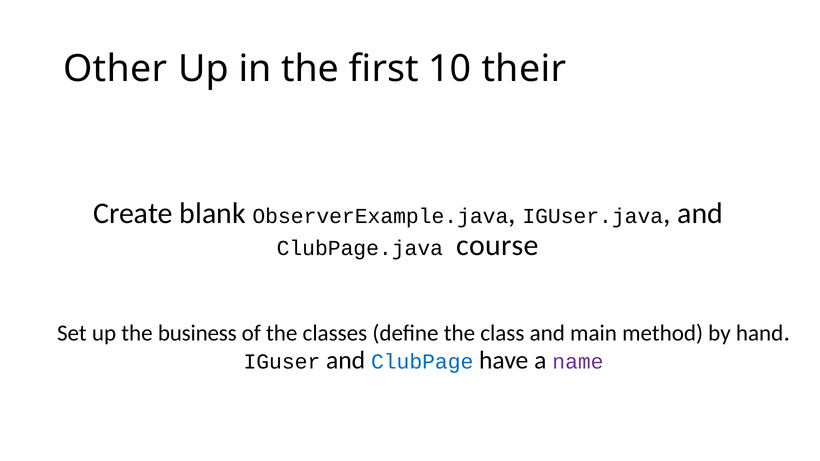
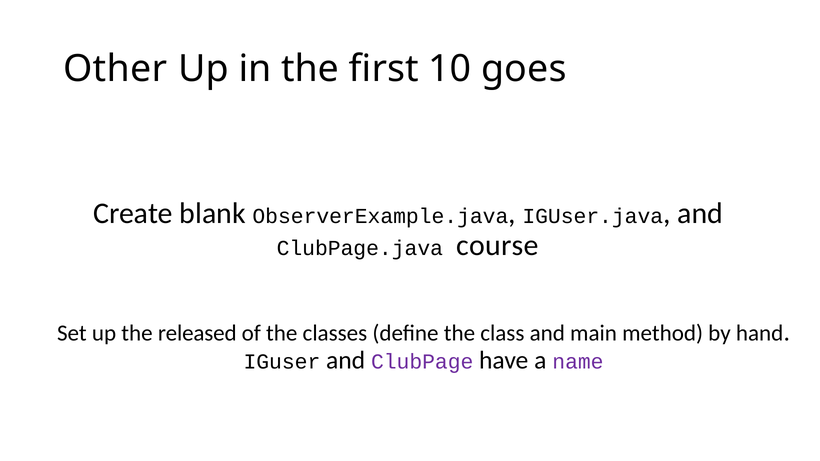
their: their -> goes
business: business -> released
ClubPage colour: blue -> purple
